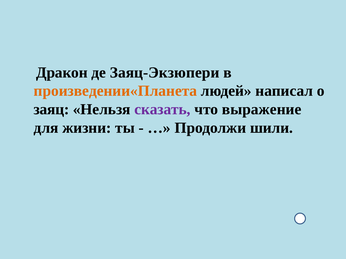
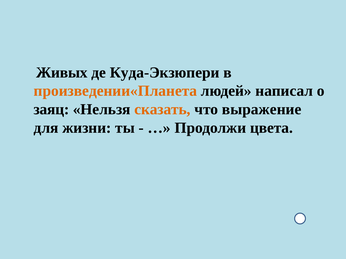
Дракон: Дракон -> Живых
Заяц-Экзюпери: Заяц-Экзюпери -> Куда-Экзюпери
сказать colour: purple -> orange
шили: шили -> цвета
